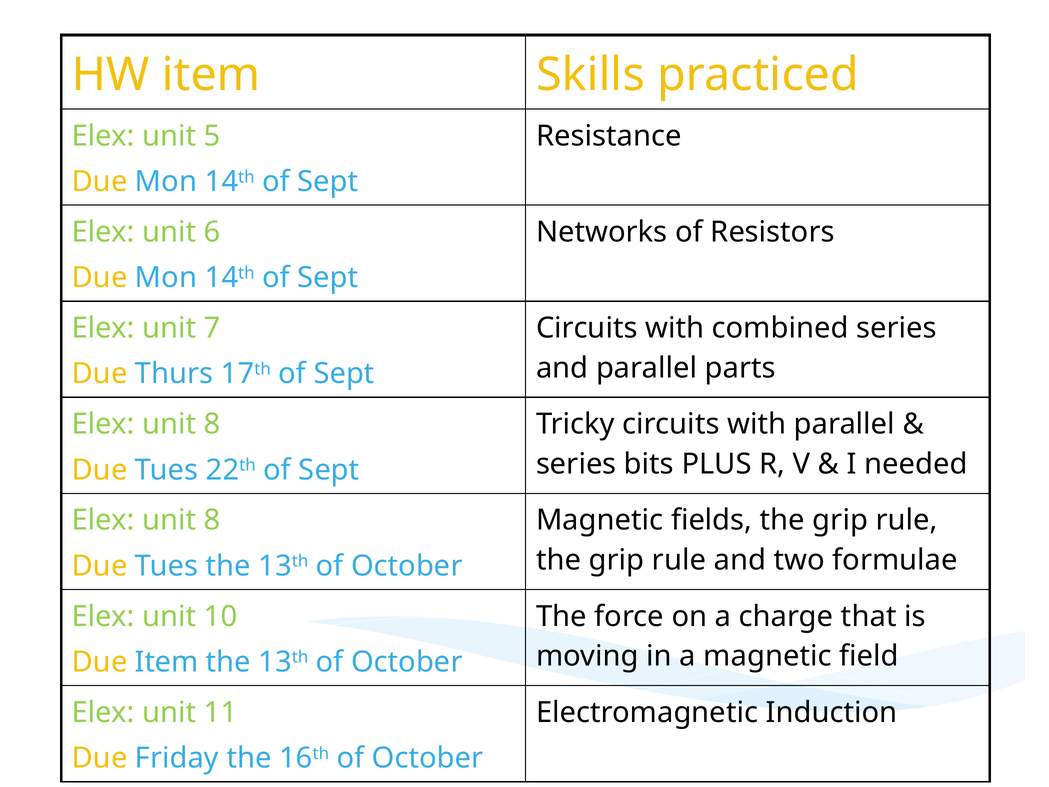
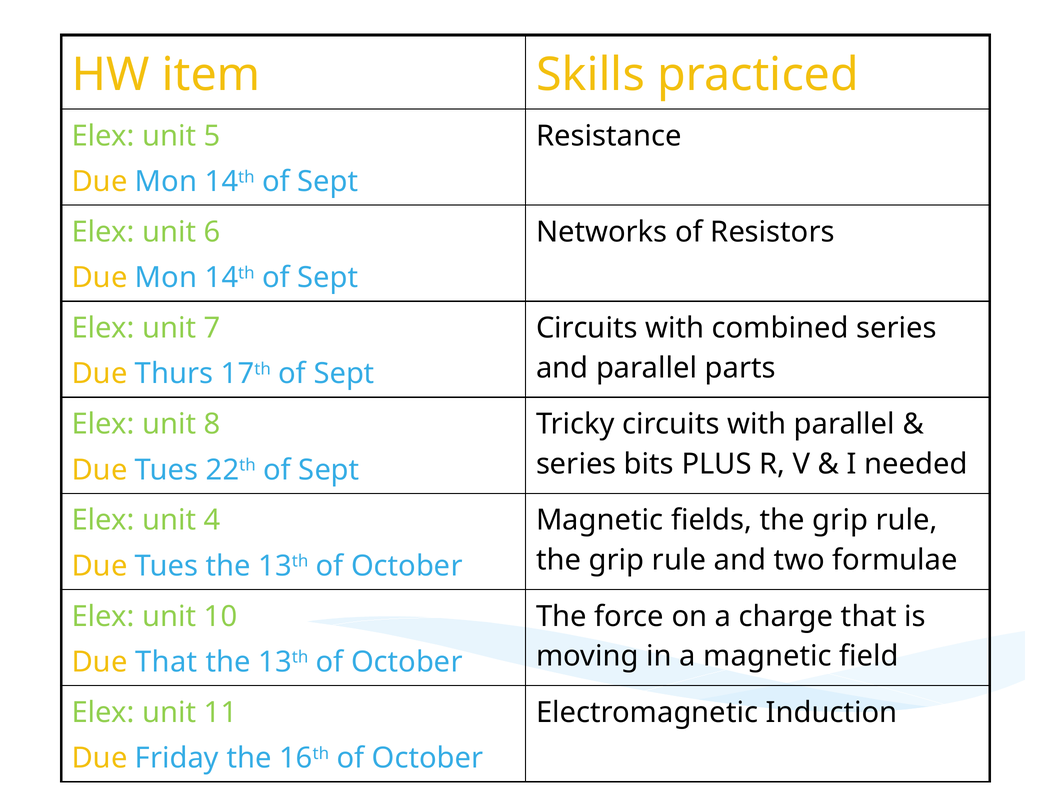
8 at (212, 520): 8 -> 4
Due Item: Item -> That
